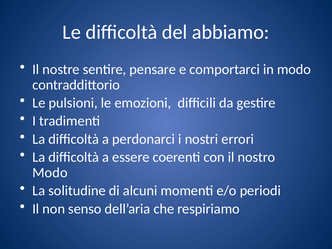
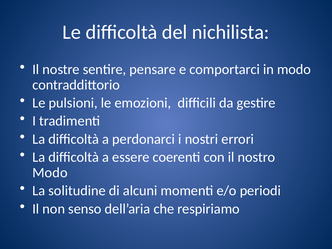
abbiamo: abbiamo -> nichilista
